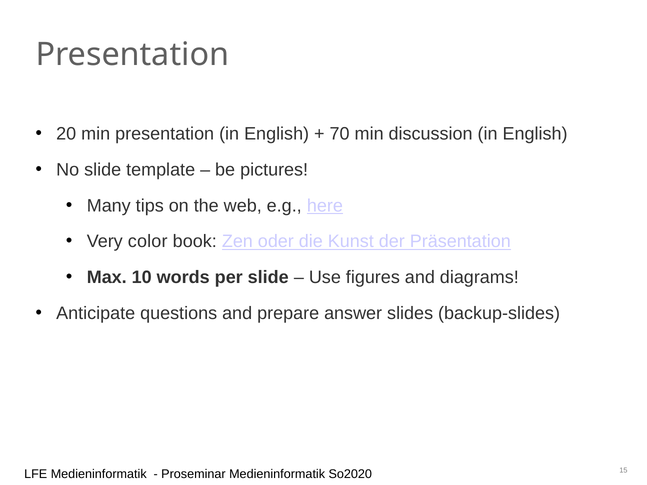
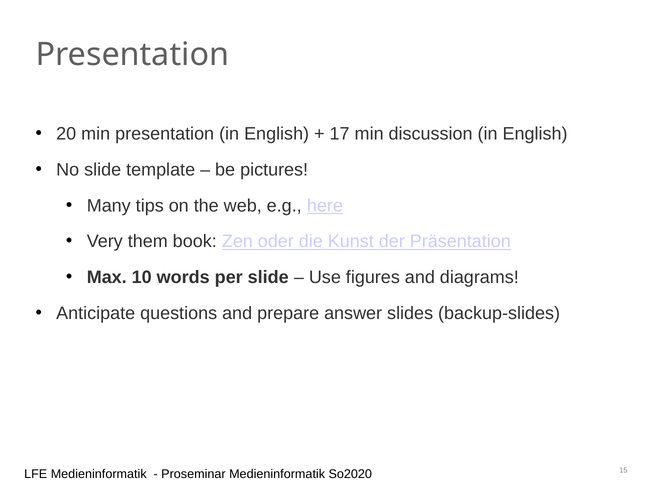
70: 70 -> 17
color: color -> them
